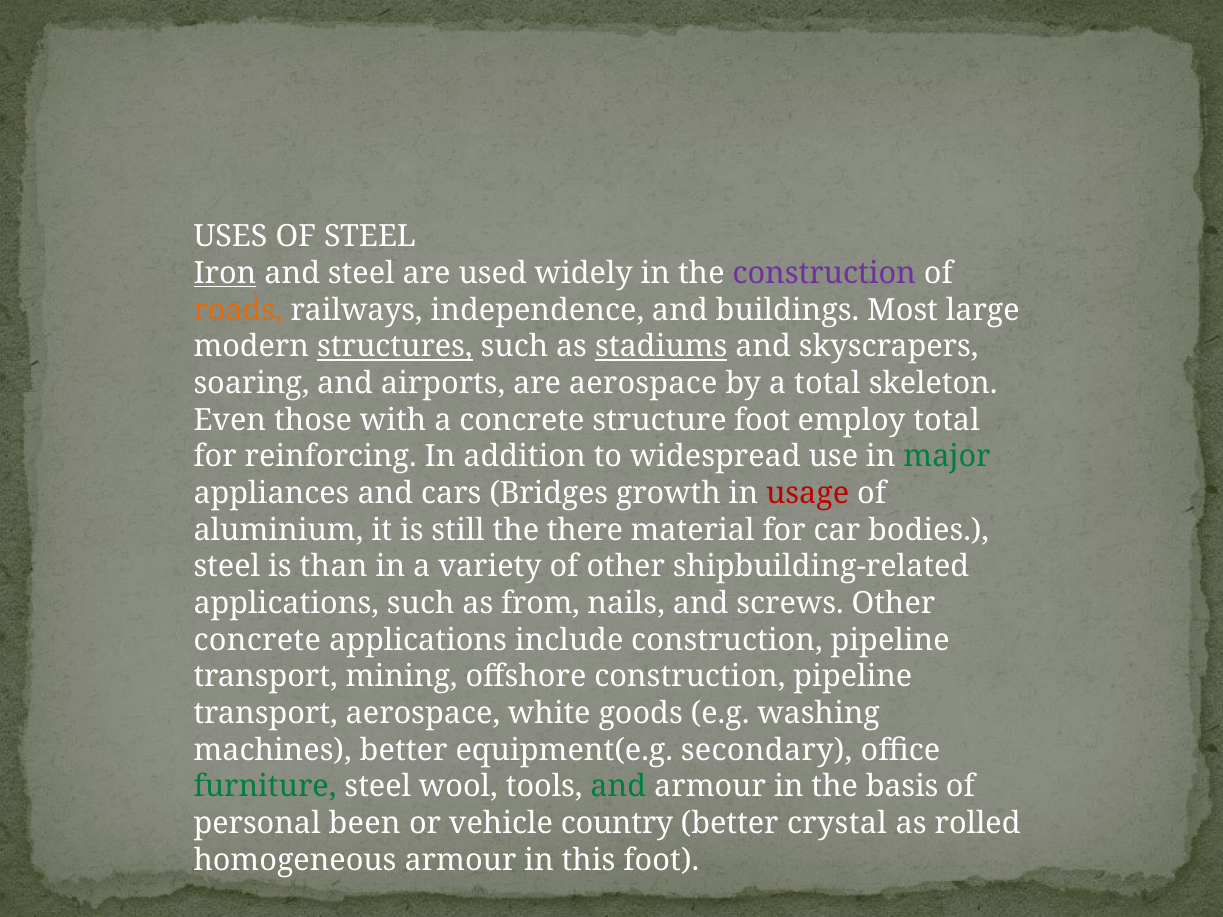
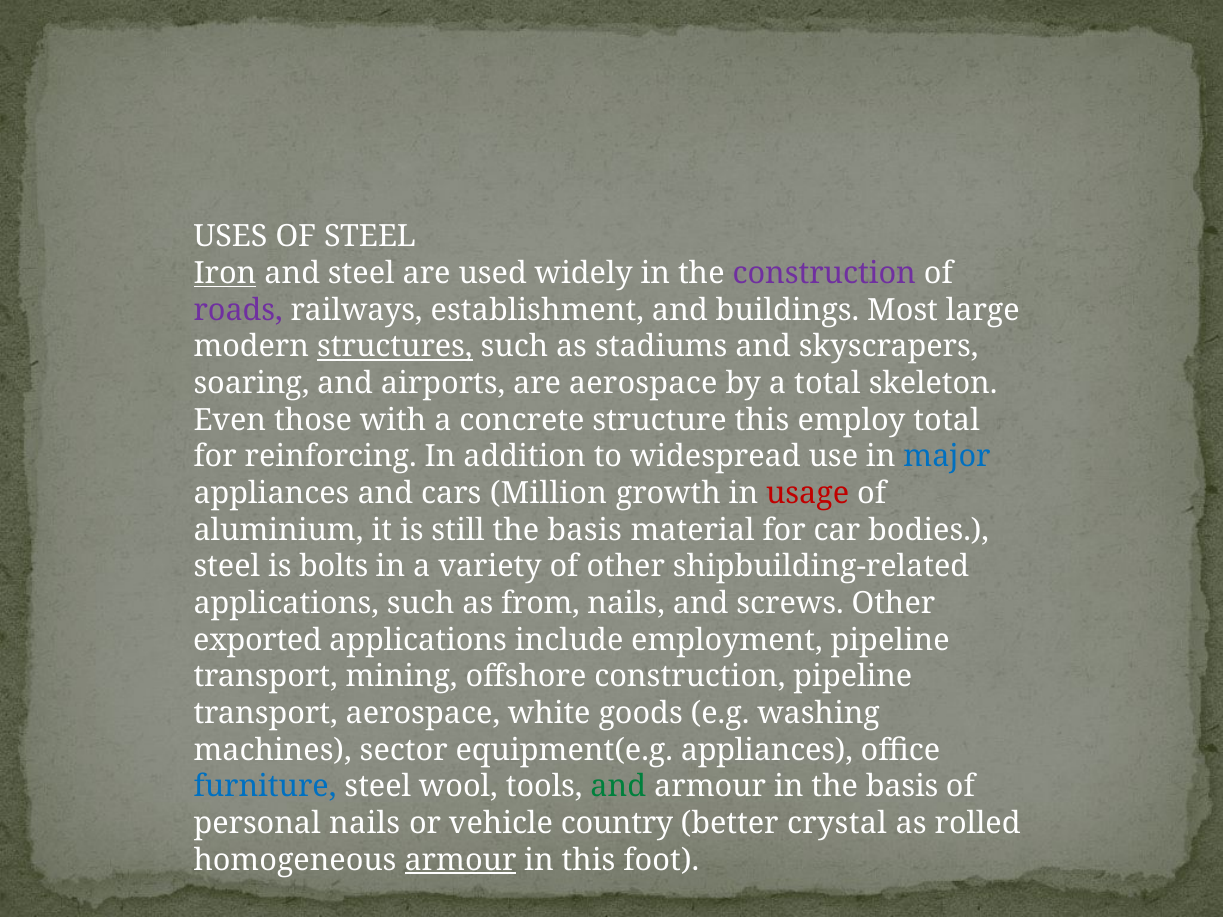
roads colour: orange -> purple
independence: independence -> establishment
stadiums underline: present -> none
structure foot: foot -> this
major colour: green -> blue
Bridges: Bridges -> Million
still the there: there -> basis
than: than -> bolts
concrete at (257, 640): concrete -> exported
include construction: construction -> employment
machines better: better -> sector
equipment(e.g secondary: secondary -> appliances
furniture colour: green -> blue
personal been: been -> nails
armour at (460, 860) underline: none -> present
